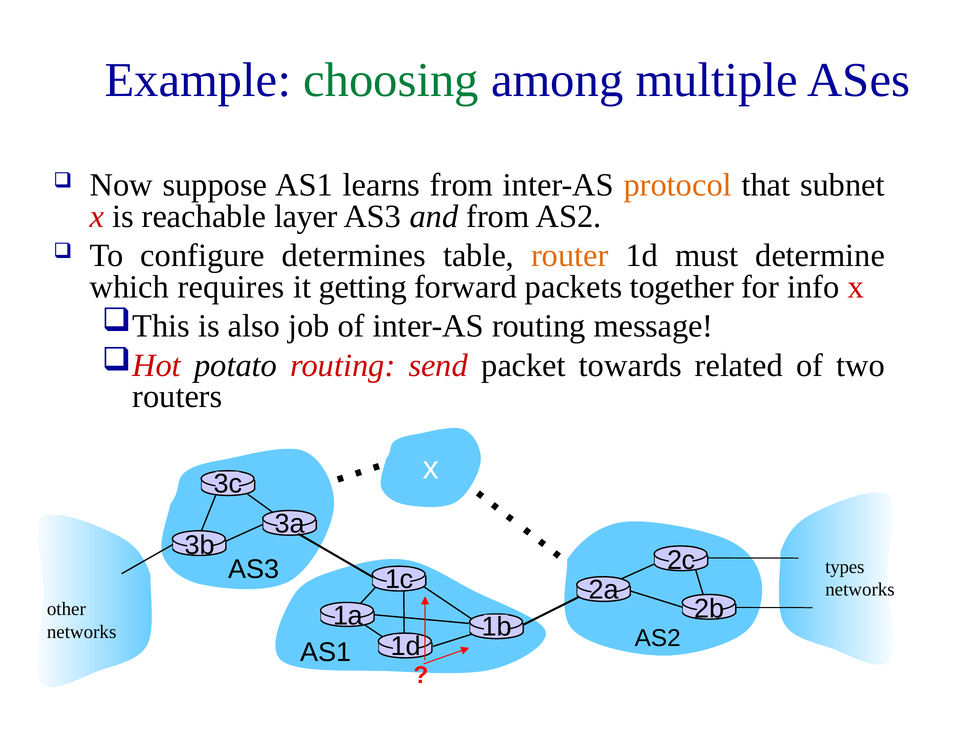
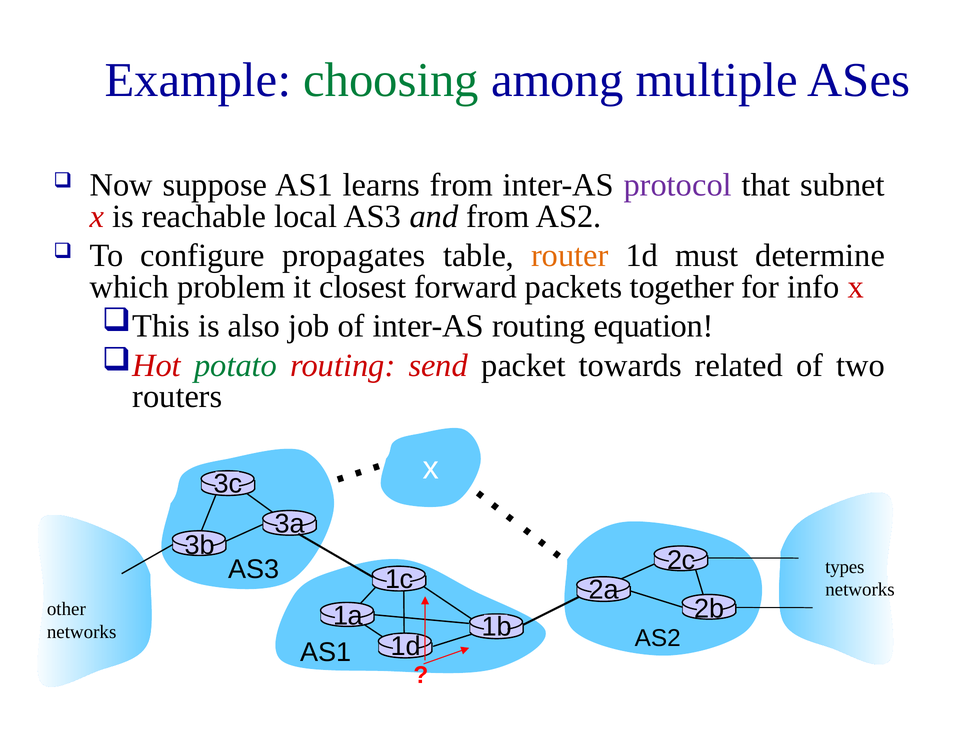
protocol colour: orange -> purple
layer: layer -> local
determines: determines -> propagates
requires: requires -> problem
getting: getting -> closest
message: message -> equation
potato colour: black -> green
